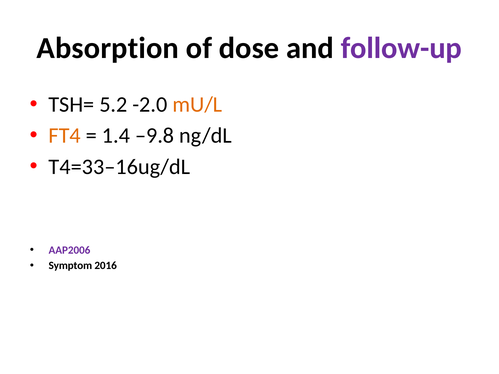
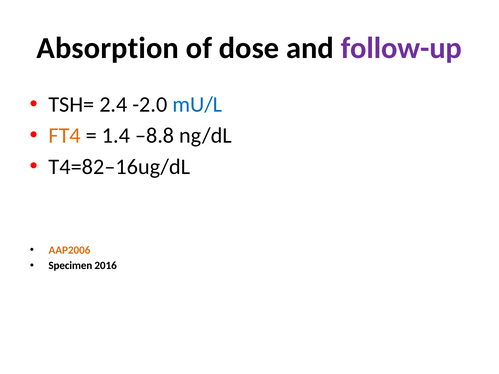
5.2: 5.2 -> 2.4
mU/L colour: orange -> blue
–9.8: –9.8 -> –8.8
T4=33–16ug/dL: T4=33–16ug/dL -> T4=82–16ug/dL
AAP2006 colour: purple -> orange
Symptom: Symptom -> Specimen
